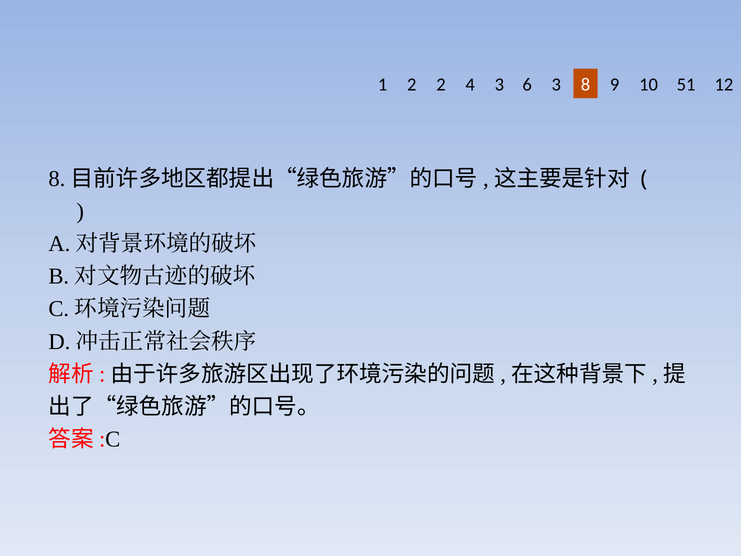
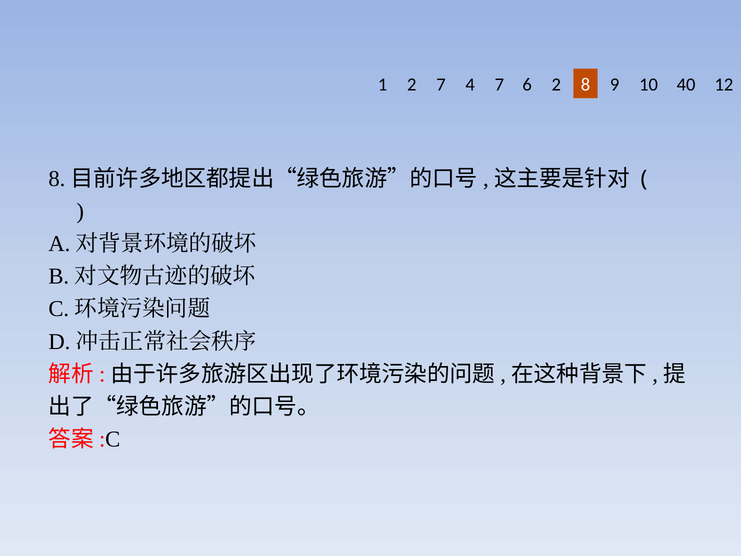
2 2: 2 -> 7
4 3: 3 -> 7
6 3: 3 -> 2
51: 51 -> 40
